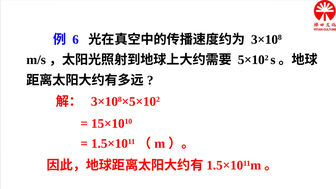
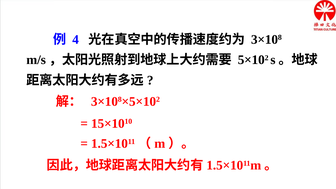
6: 6 -> 4
